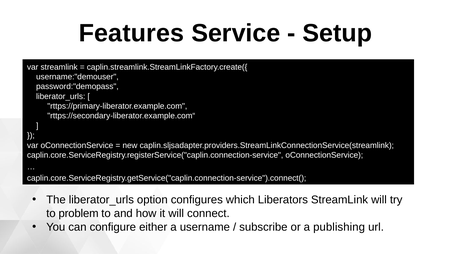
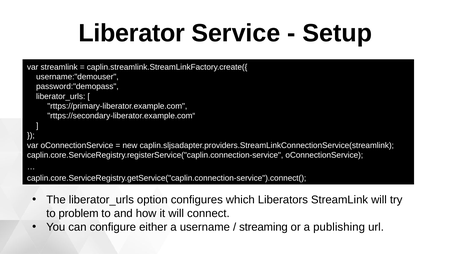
Features: Features -> Liberator
subscribe: subscribe -> streaming
